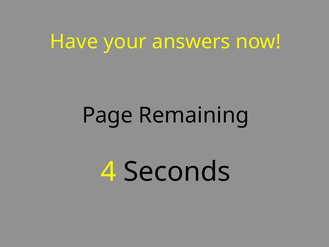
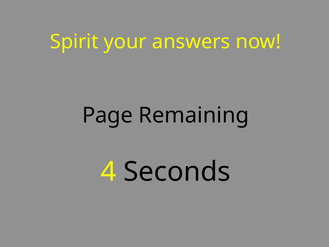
Have: Have -> Spirit
